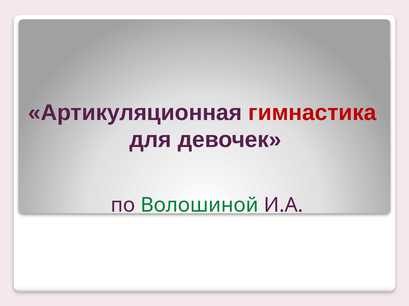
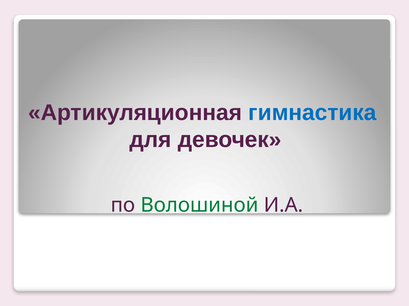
гимнастика colour: red -> blue
